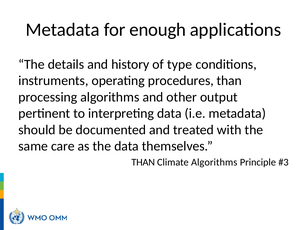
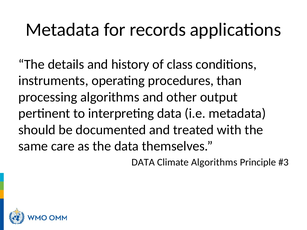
enough: enough -> records
type: type -> class
THAN at (143, 162): THAN -> DATA
